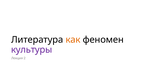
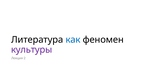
как colour: orange -> blue
